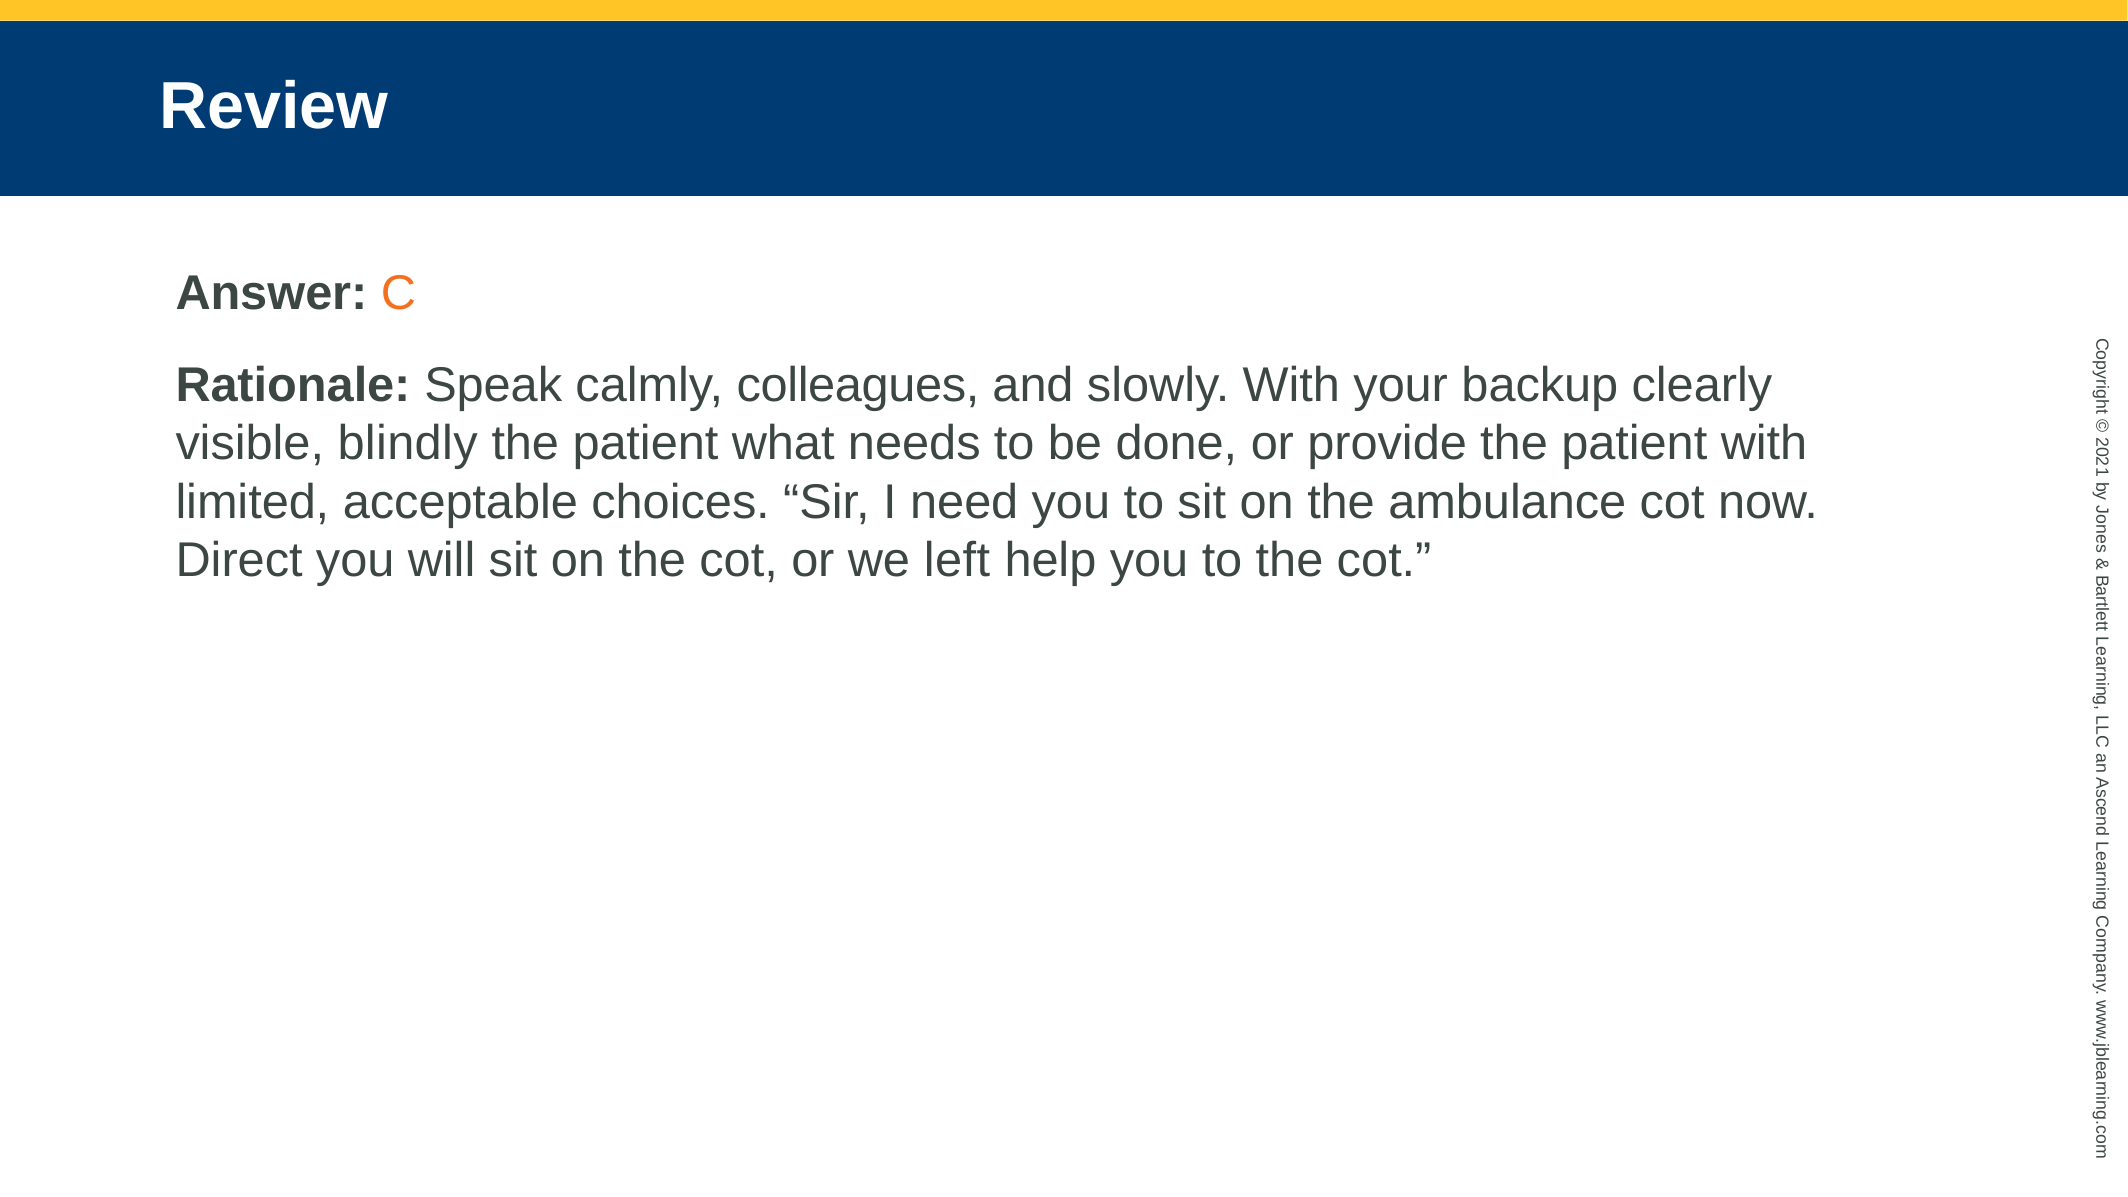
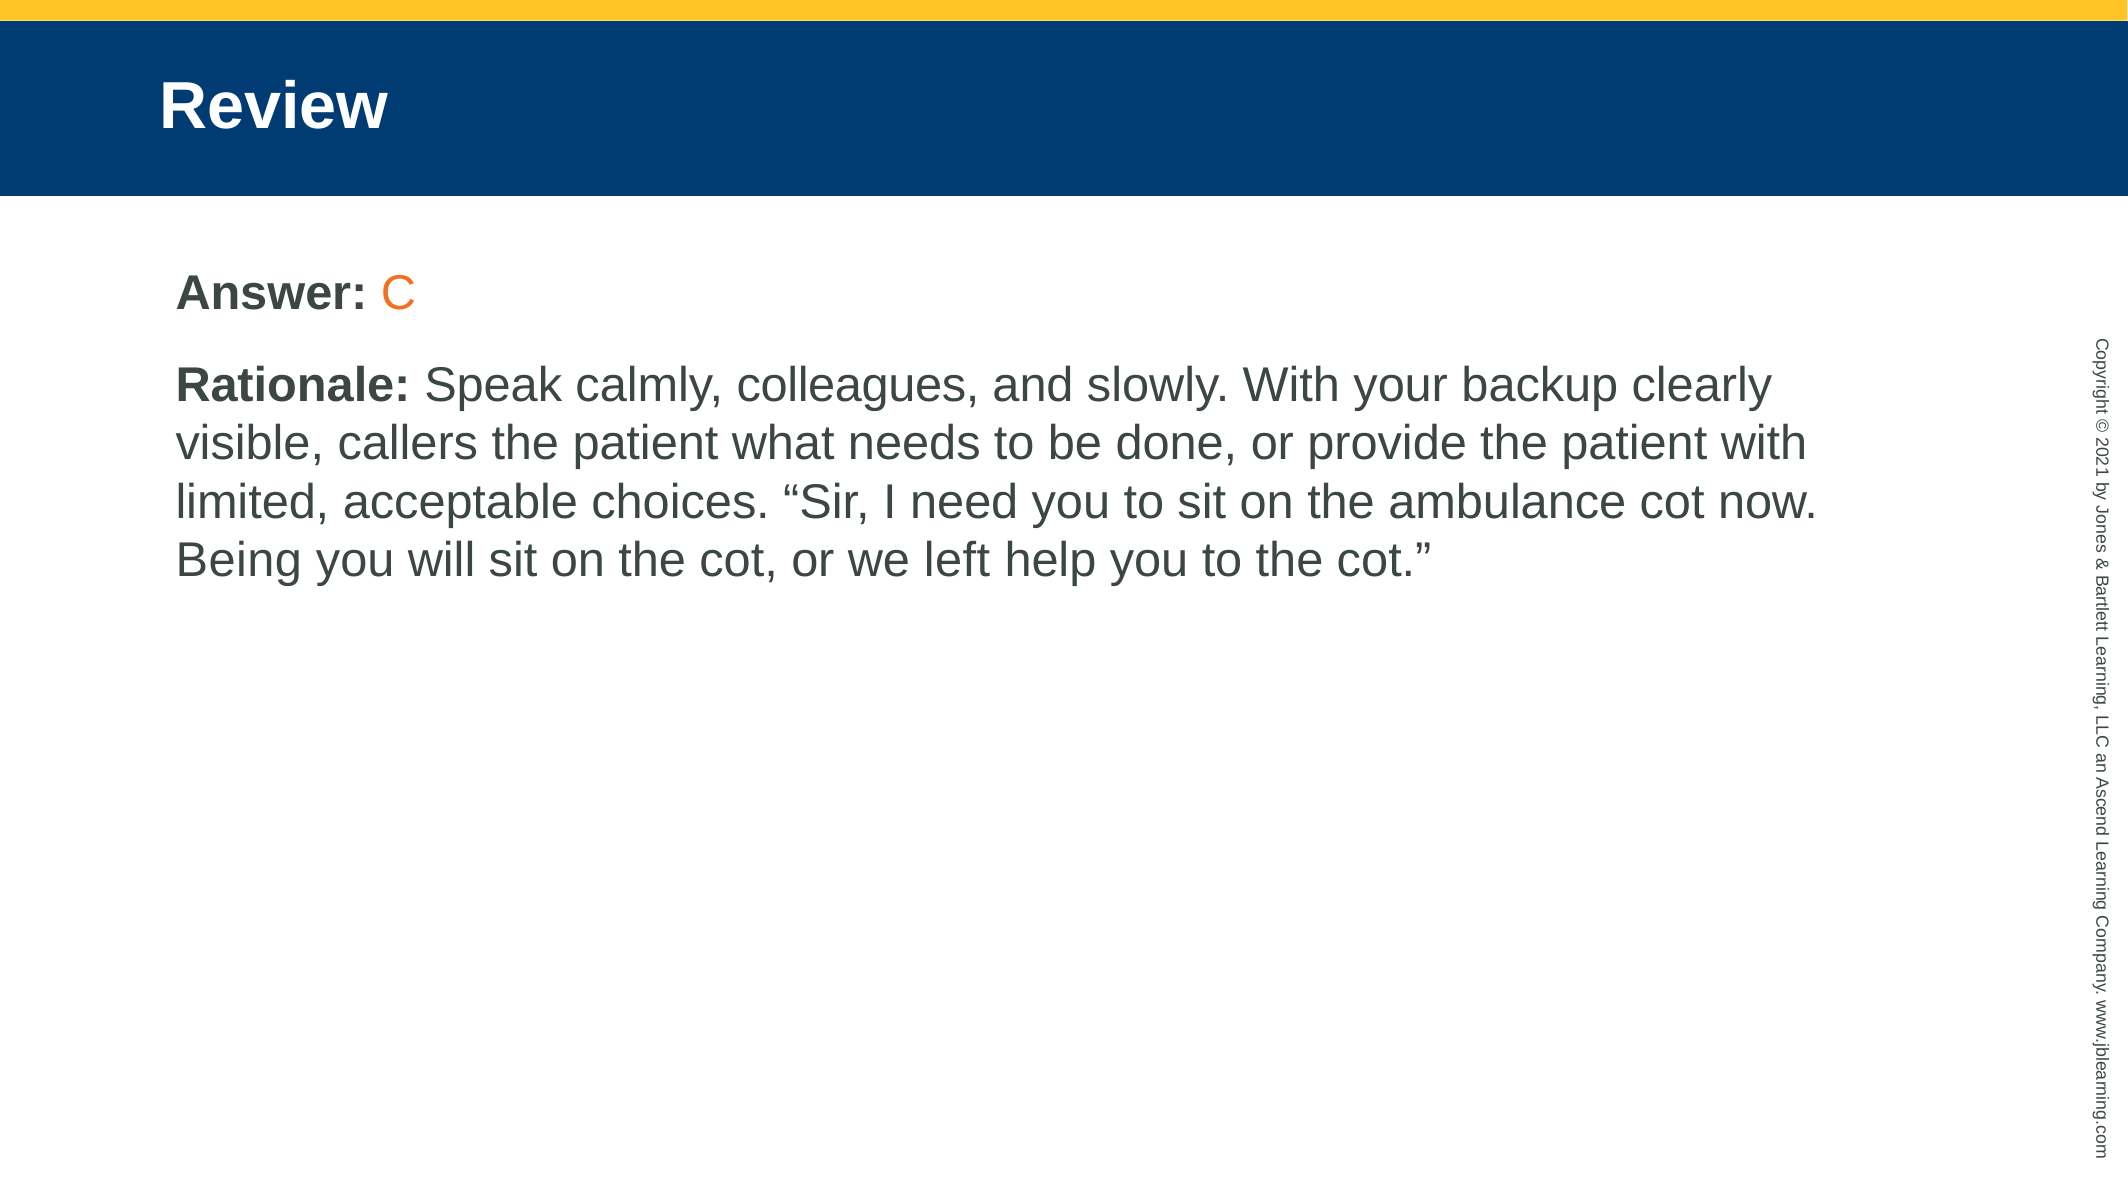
blindly: blindly -> callers
Direct: Direct -> Being
